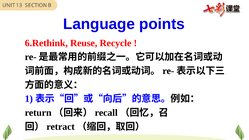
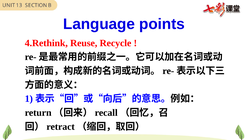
6.Rethink: 6.Rethink -> 4.Rethink
